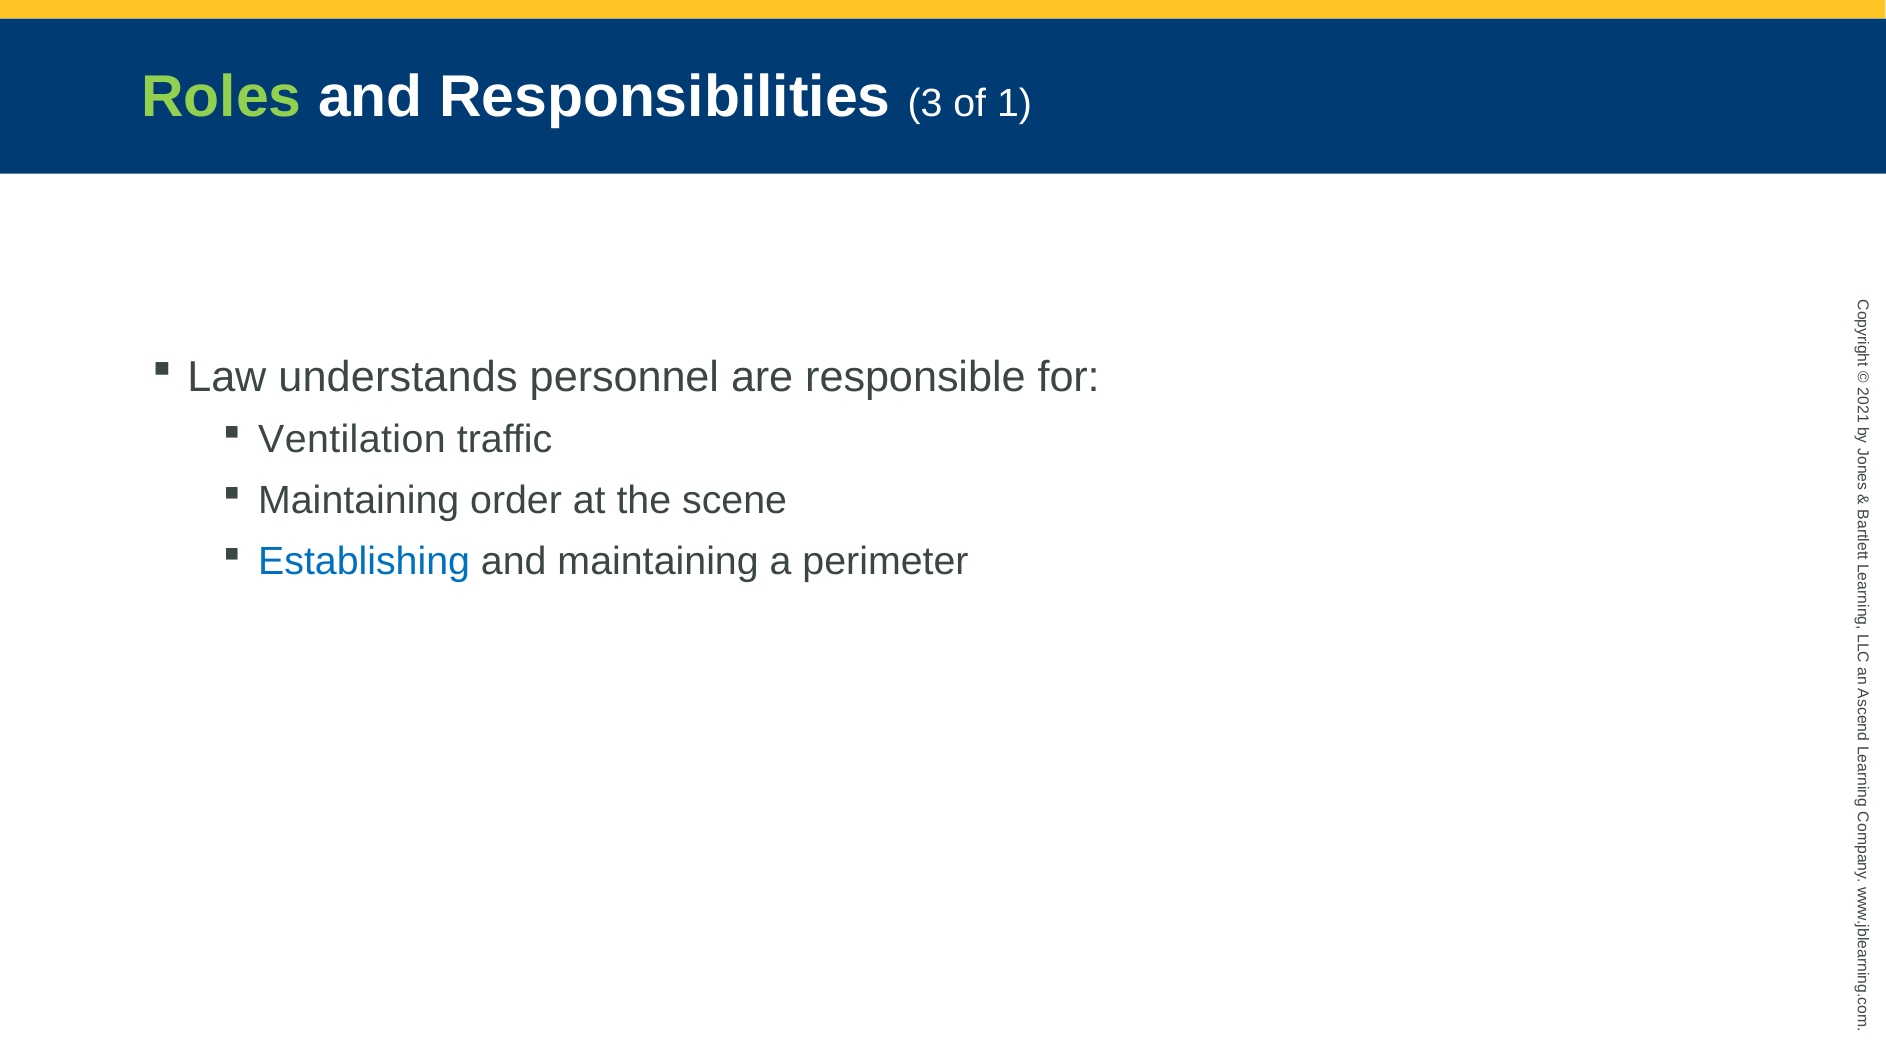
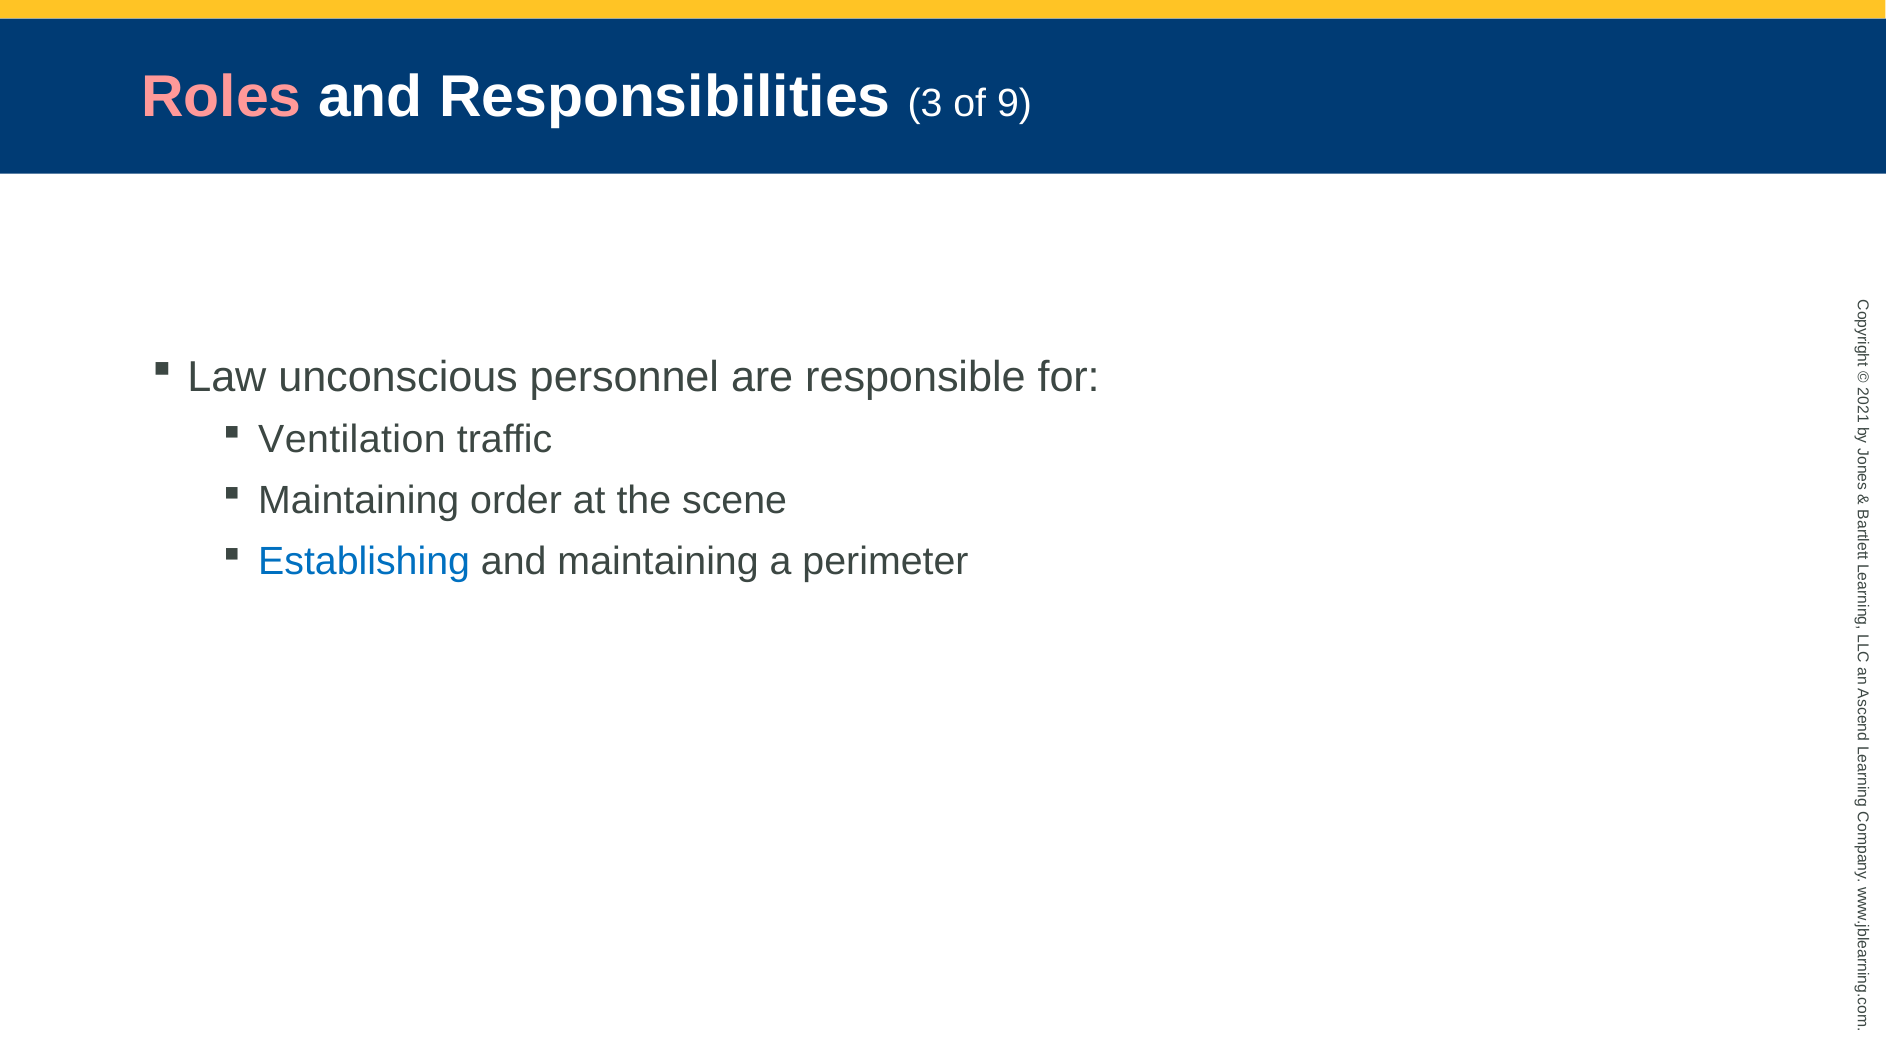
Roles colour: light green -> pink
of 1: 1 -> 9
understands: understands -> unconscious
